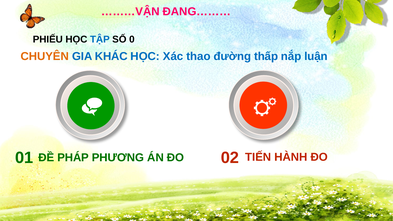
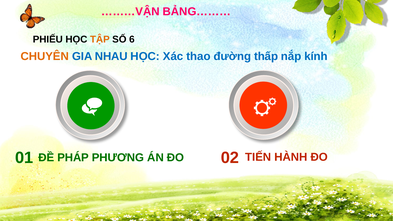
ĐANG………: ĐANG……… -> BẢNG………
TẬP colour: blue -> orange
0: 0 -> 6
KHÁC: KHÁC -> NHAU
luận: luận -> kính
